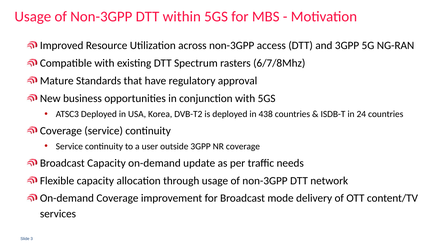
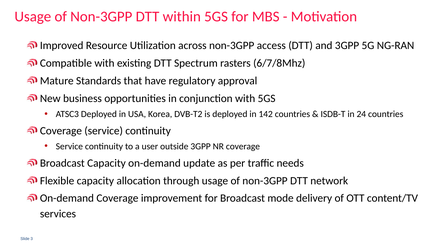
438: 438 -> 142
